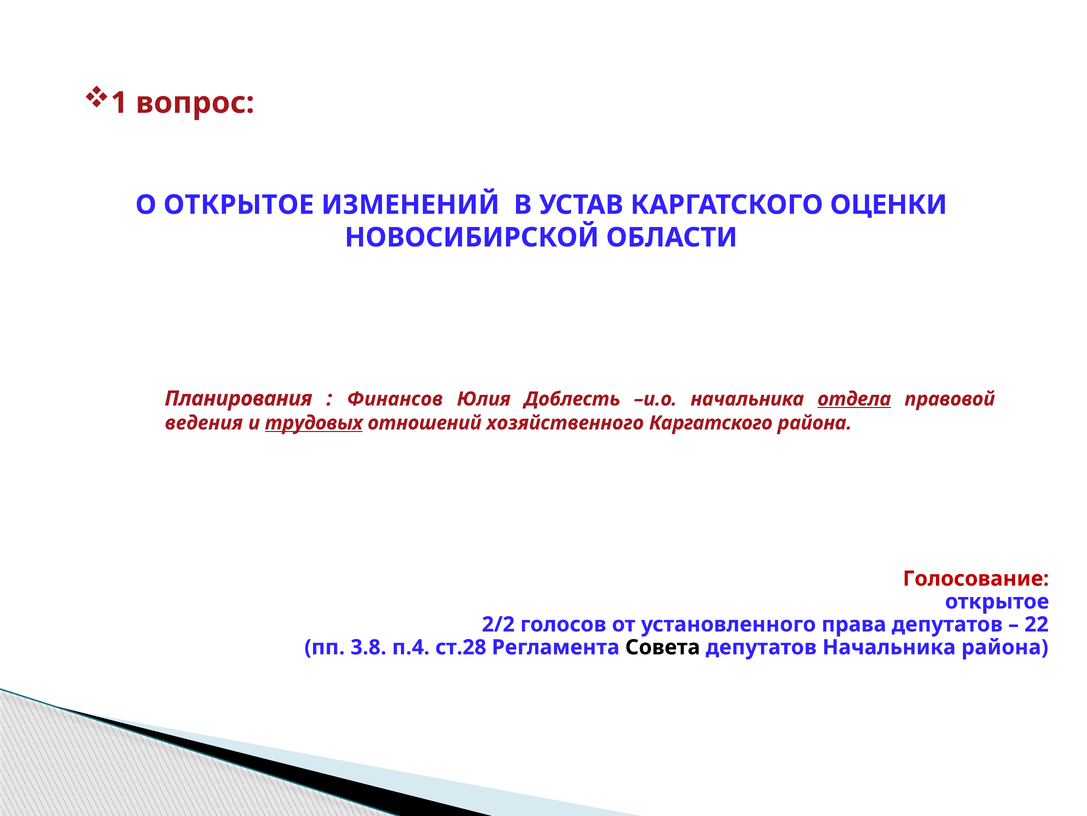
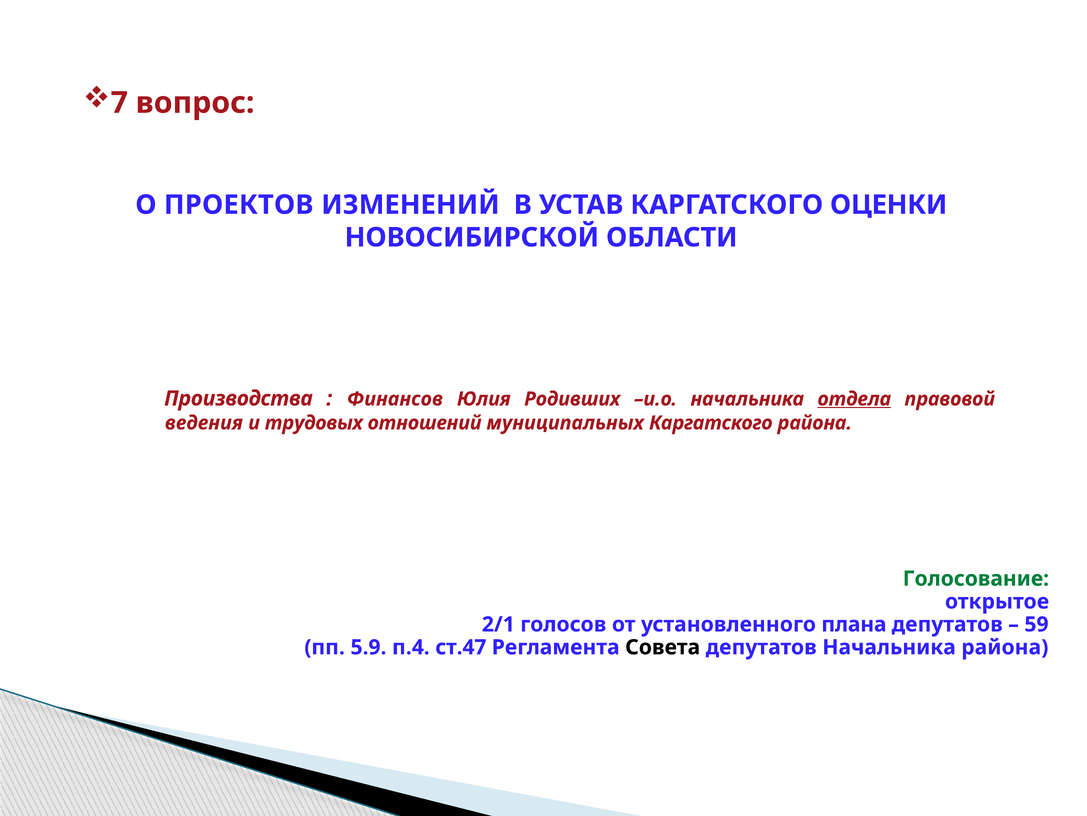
1: 1 -> 7
О ОТКРЫТОЕ: ОТКРЫТОЕ -> ПРОЕКТОВ
Планирования: Планирования -> Производства
Доблесть: Доблесть -> Родивших
трудовых underline: present -> none
хозяйственного: хозяйственного -> муниципальных
Голосование colour: red -> green
2/2: 2/2 -> 2/1
права: права -> плана
22: 22 -> 59
3.8: 3.8 -> 5.9
ст.28: ст.28 -> ст.47
